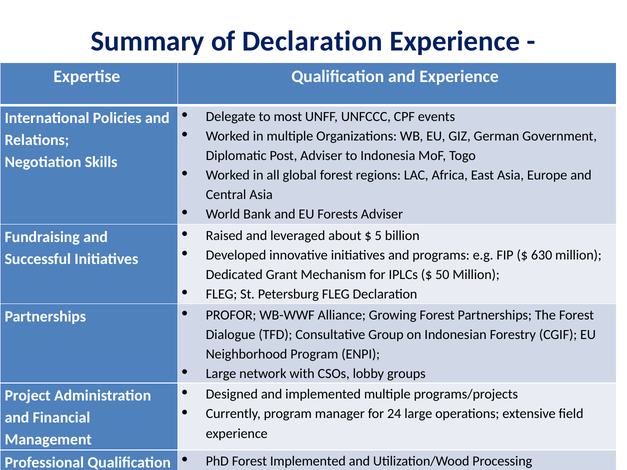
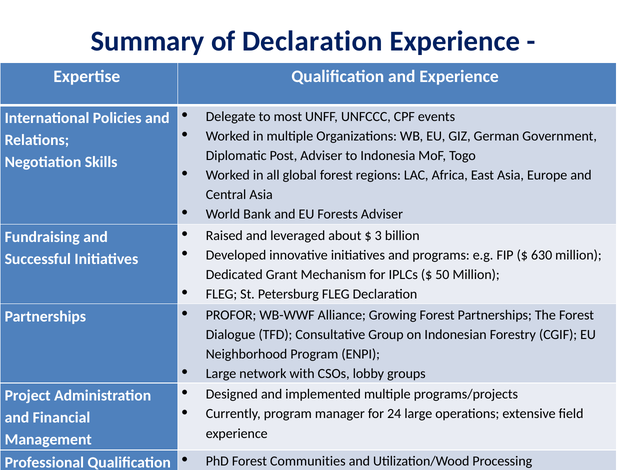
5: 5 -> 3
Forest Implemented: Implemented -> Communities
